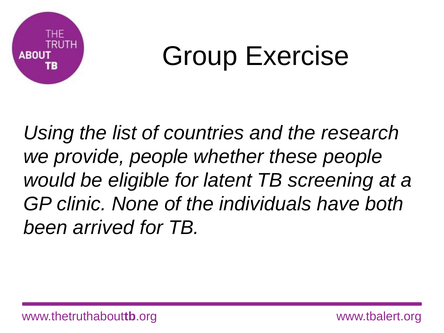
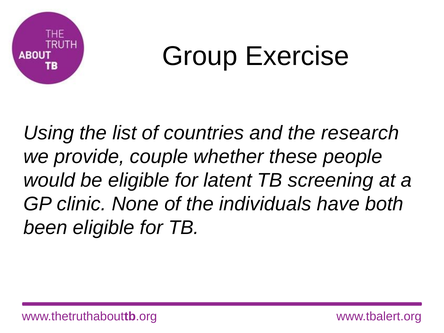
provide people: people -> couple
been arrived: arrived -> eligible
